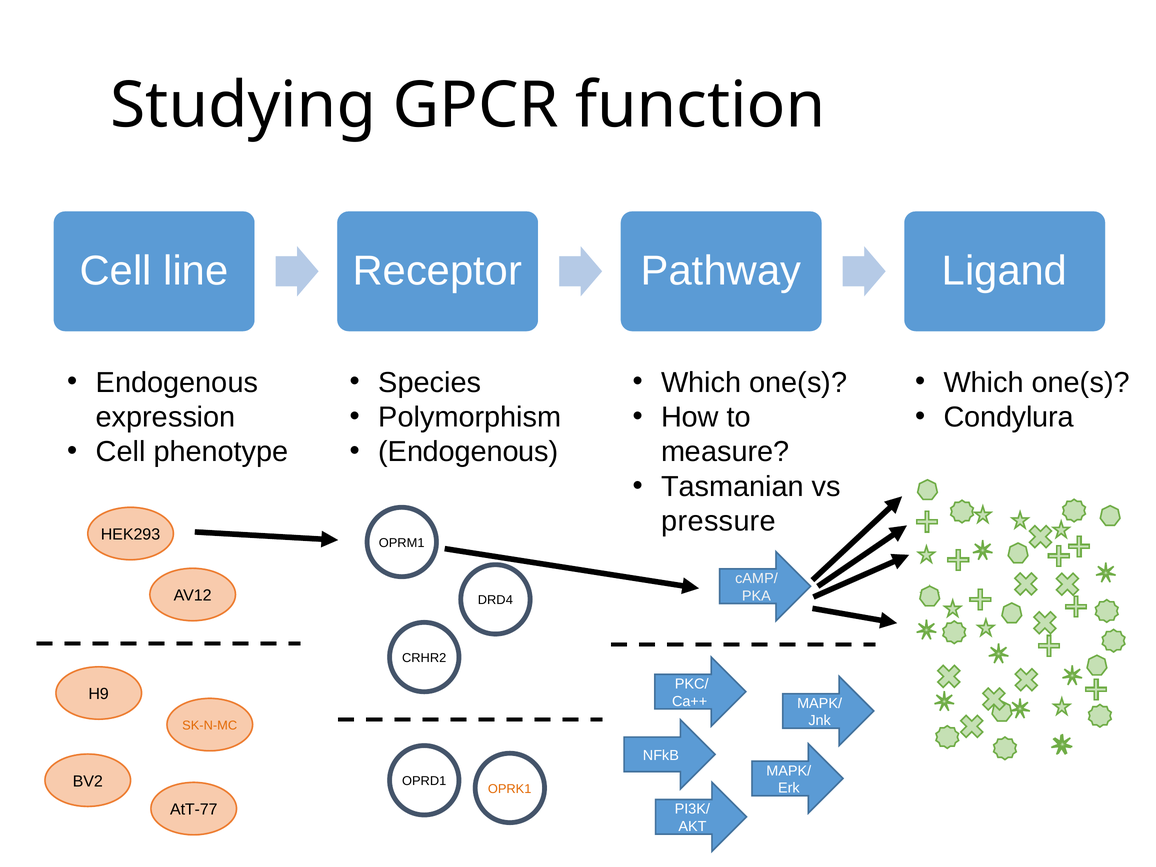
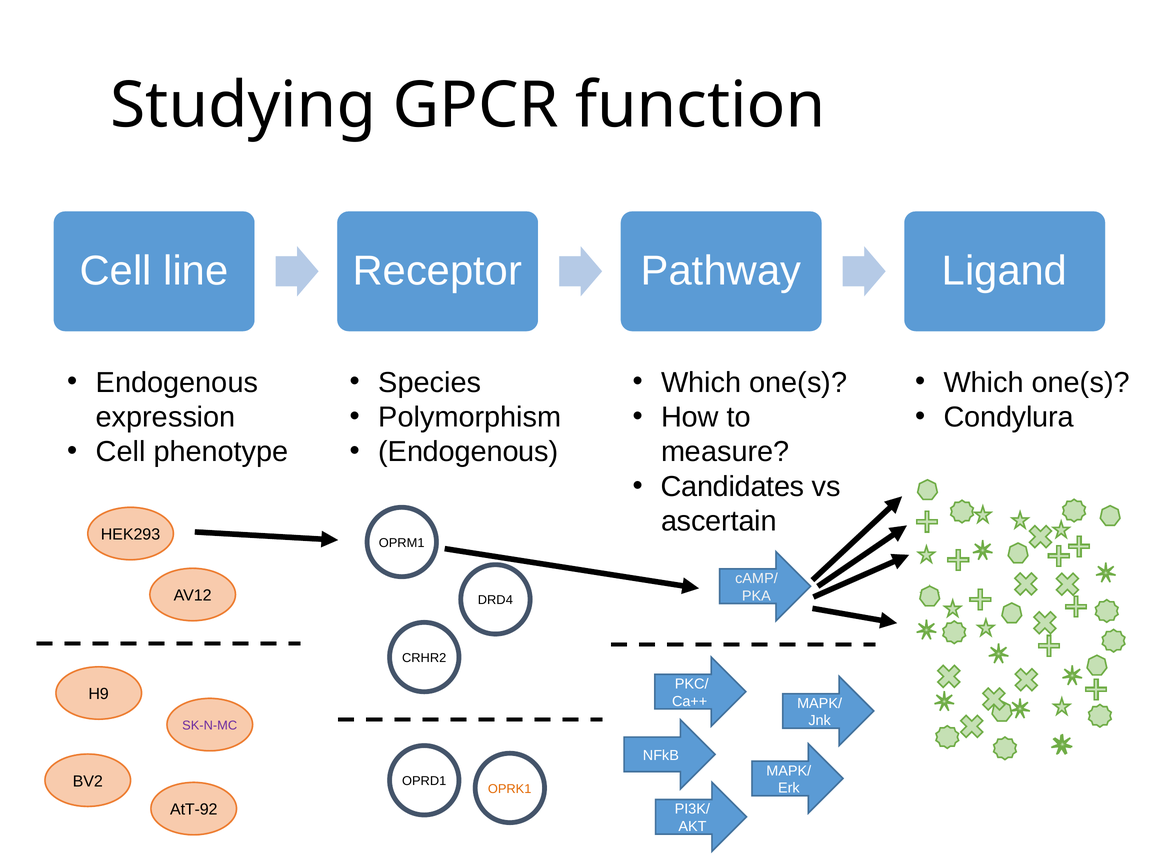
Tasmanian: Tasmanian -> Candidates
pressure: pressure -> ascertain
SK-N-MC colour: orange -> purple
AtT-77: AtT-77 -> AtT-92
